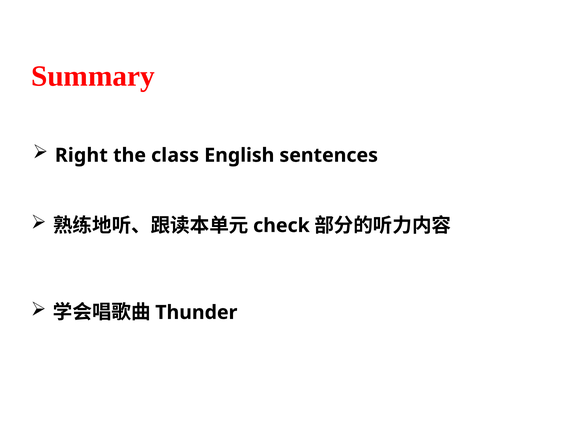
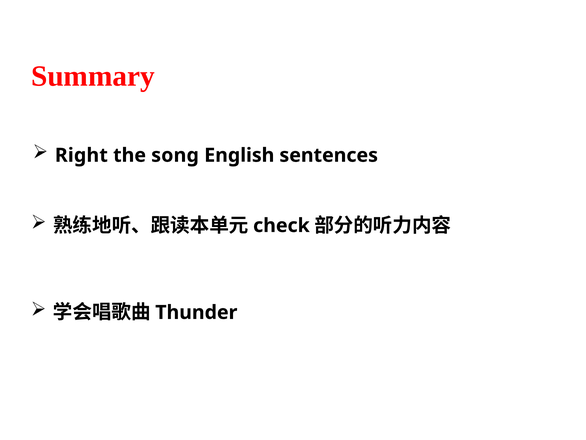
class: class -> song
